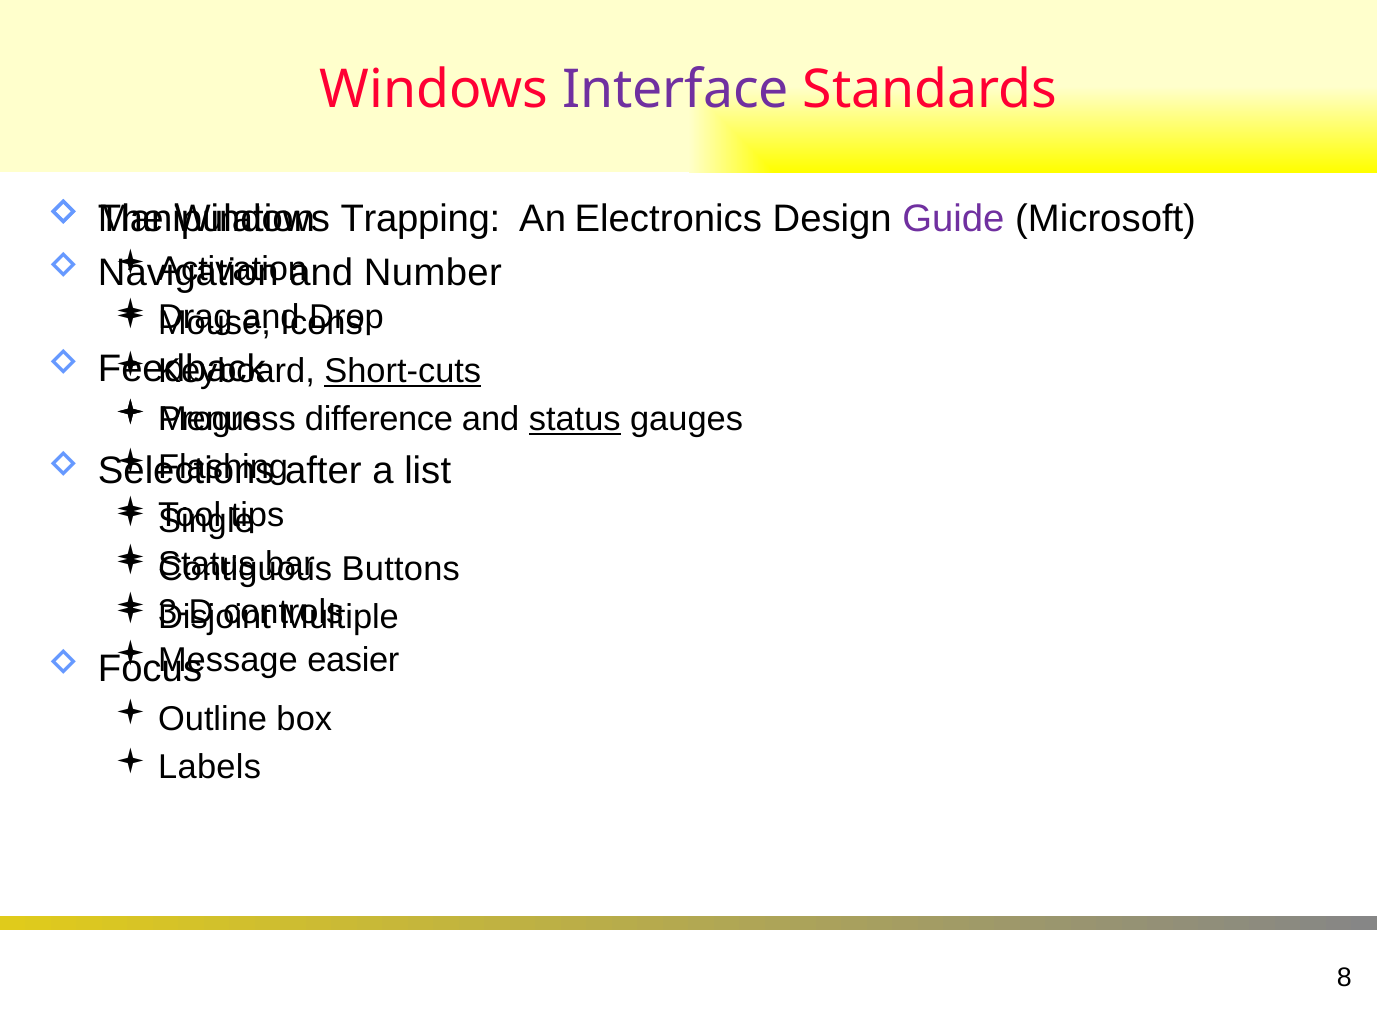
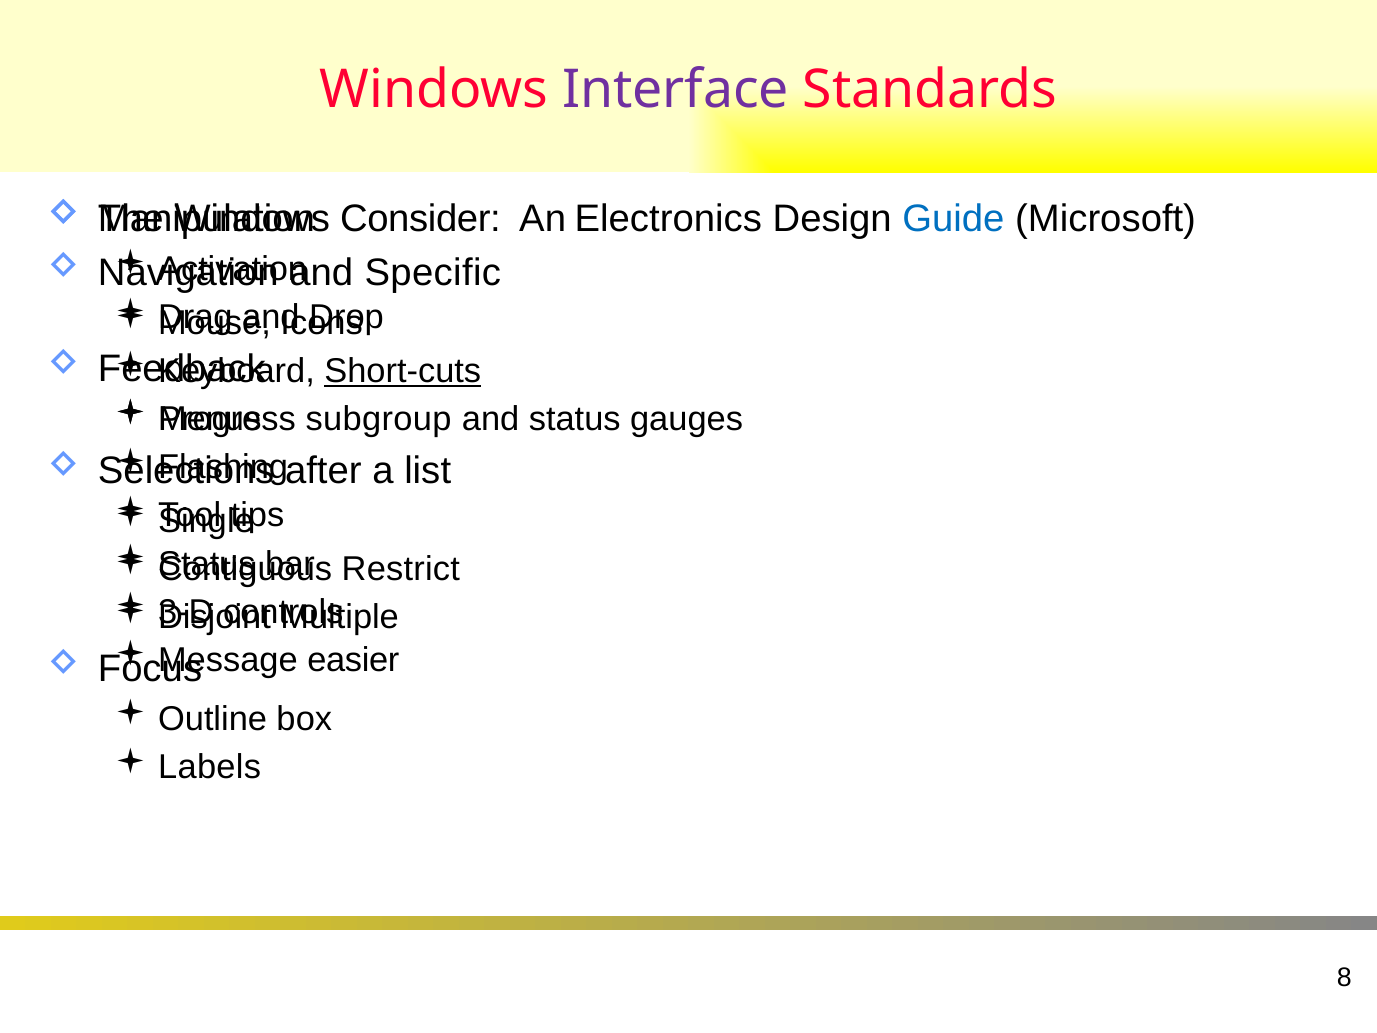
Trapping: Trapping -> Consider
Guide colour: purple -> blue
Number: Number -> Specific
difference: difference -> subgroup
status at (575, 419) underline: present -> none
Buttons: Buttons -> Restrict
